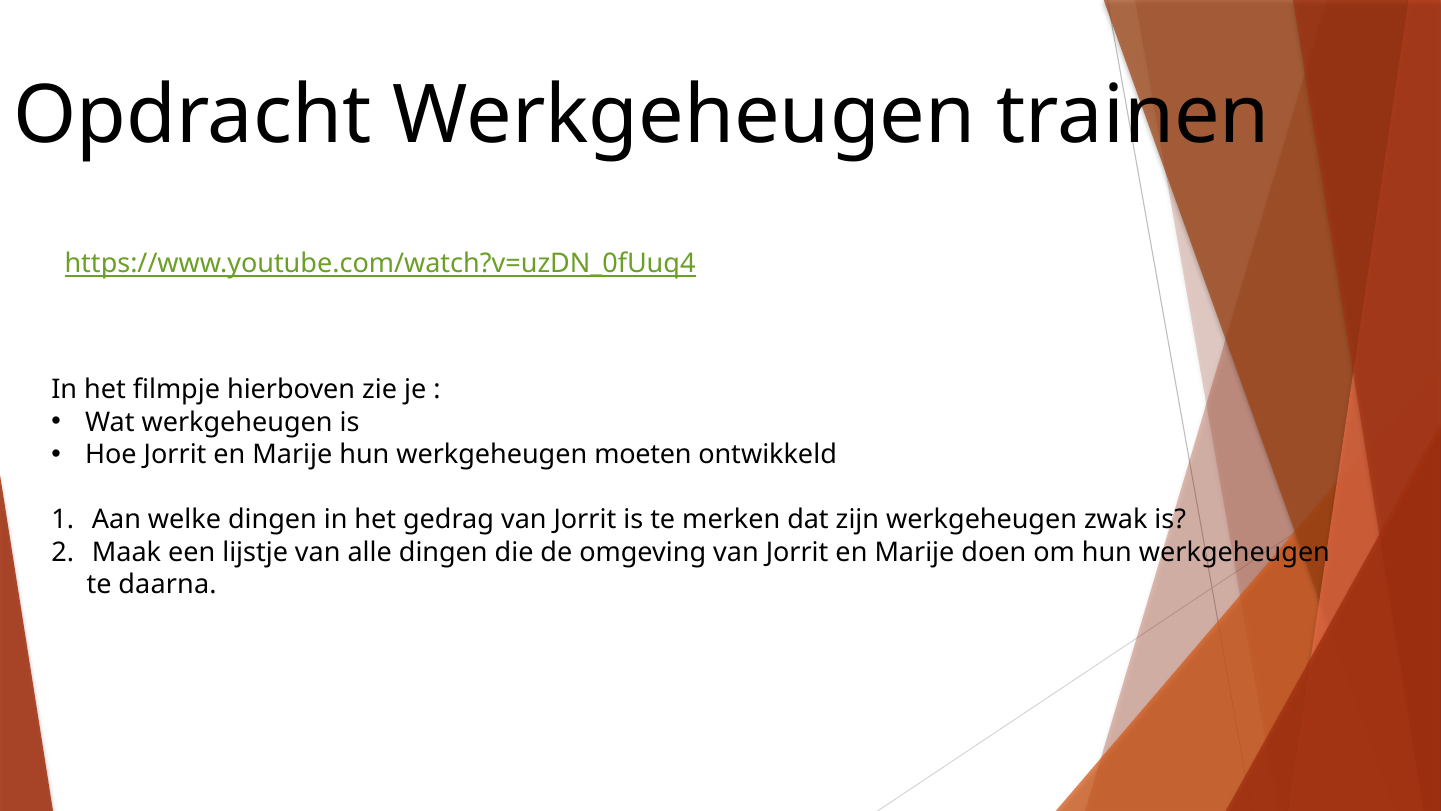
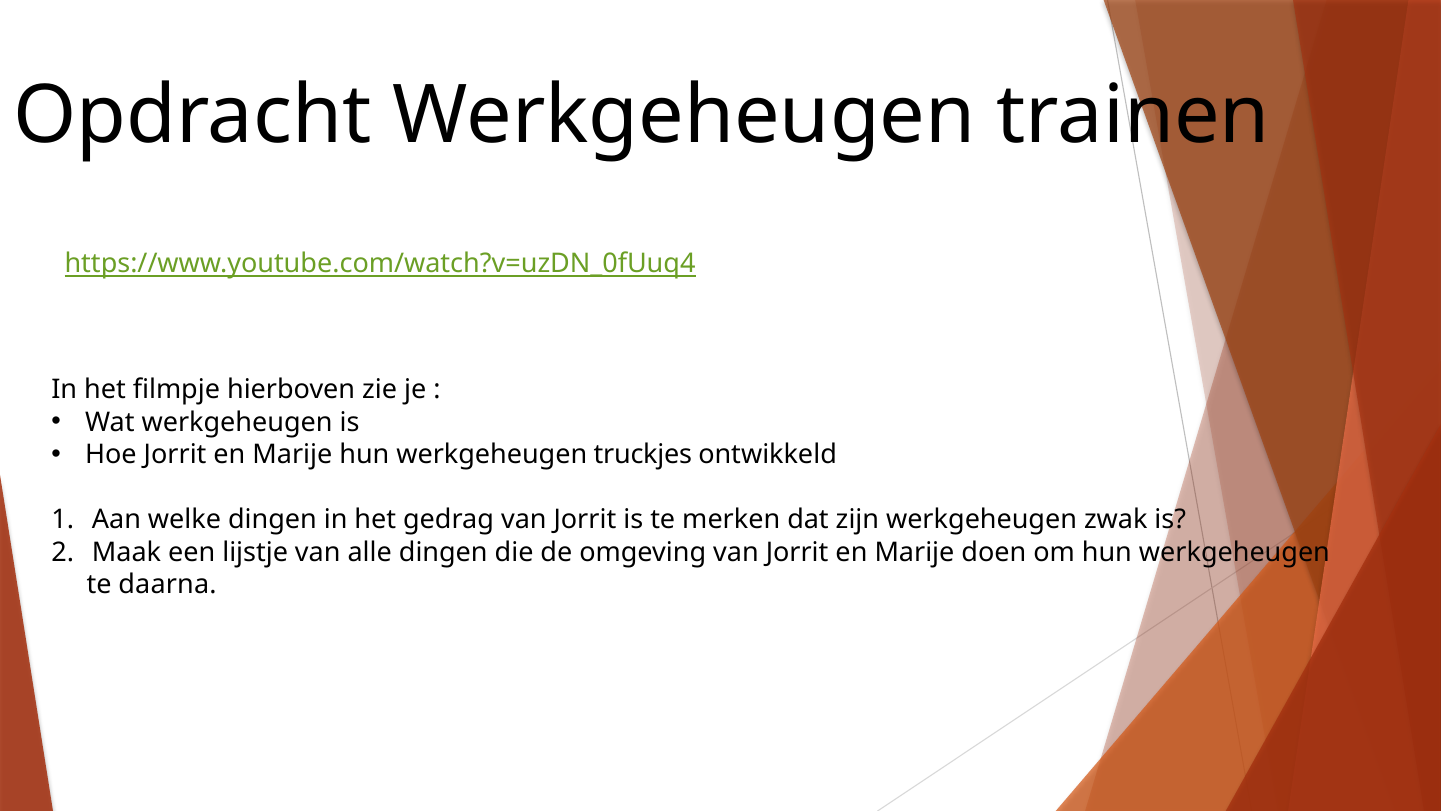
moeten: moeten -> truckjes
